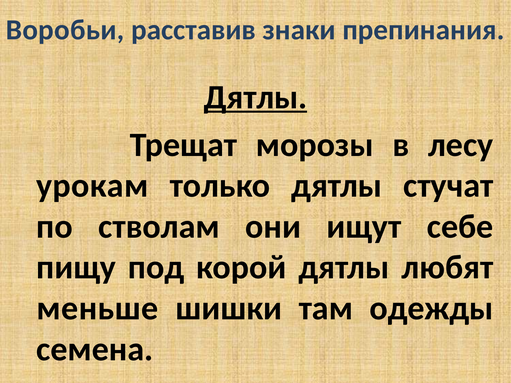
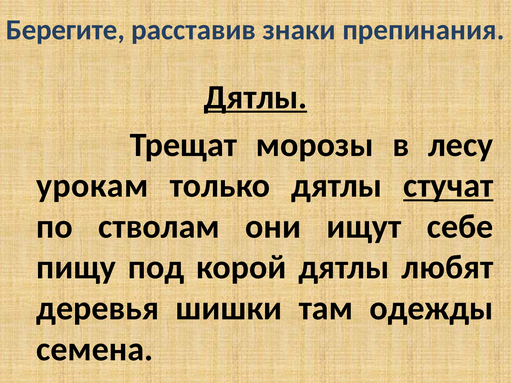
Воробьи: Воробьи -> Берегите
стучат underline: none -> present
меньше: меньше -> деревья
